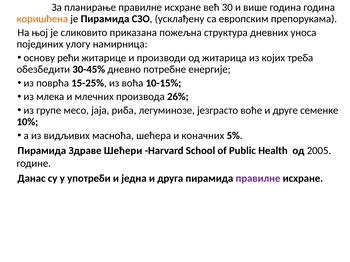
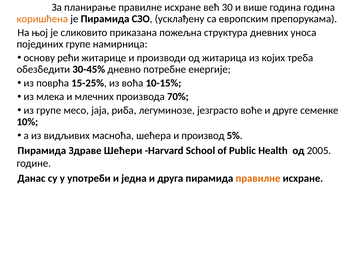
појединих улогу: улогу -> групе
26%: 26% -> 70%
коначних: коначних -> производ
правилне at (258, 179) colour: purple -> orange
